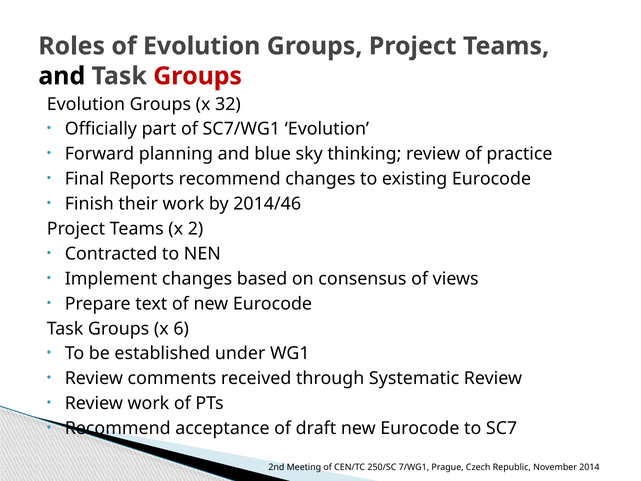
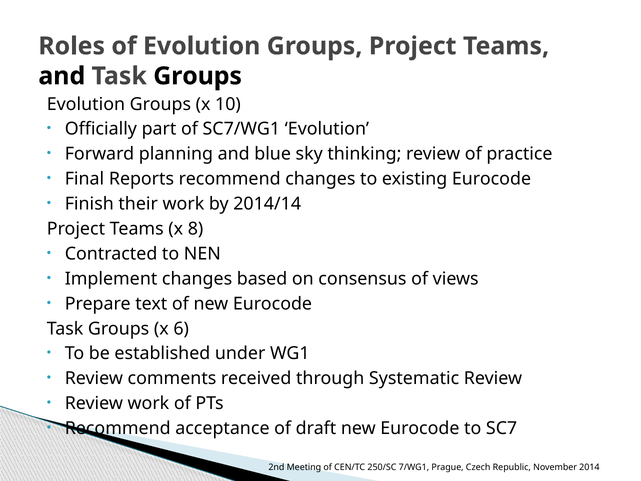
Groups at (198, 76) colour: red -> black
32: 32 -> 10
2014/46: 2014/46 -> 2014/14
2: 2 -> 8
